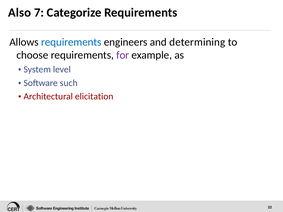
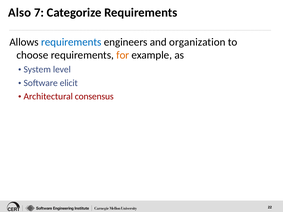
determining: determining -> organization
for colour: purple -> orange
such: such -> elicit
elicitation: elicitation -> consensus
